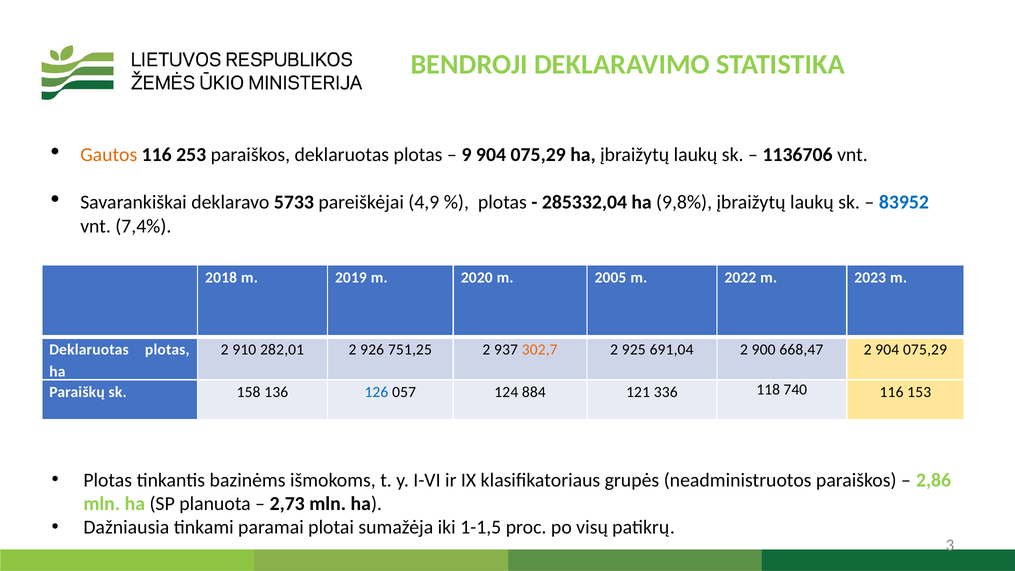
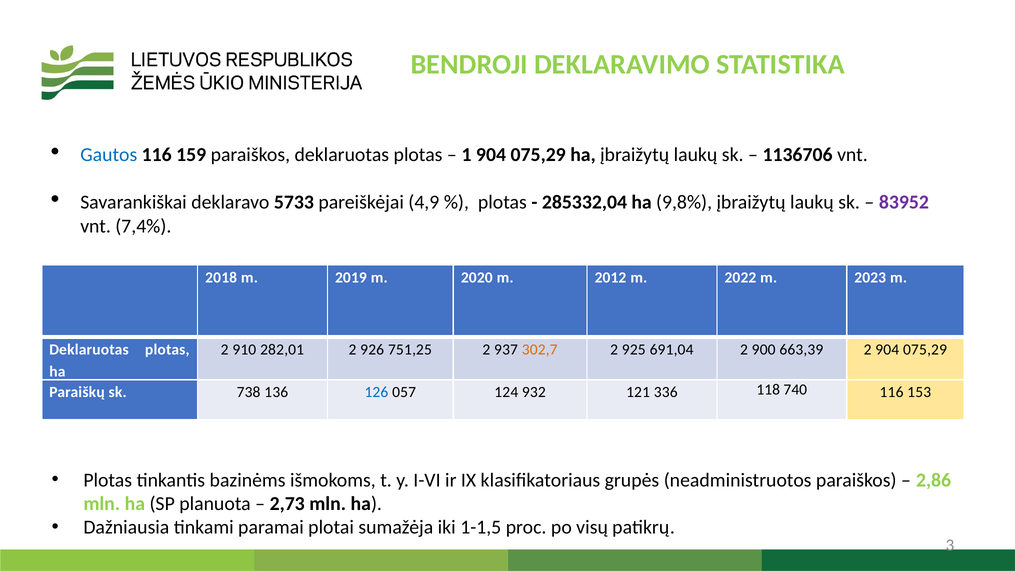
Gautos colour: orange -> blue
253: 253 -> 159
9: 9 -> 1
83952 colour: blue -> purple
2005: 2005 -> 2012
668,47: 668,47 -> 663,39
158: 158 -> 738
884: 884 -> 932
